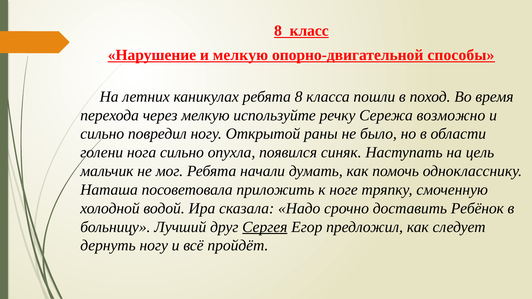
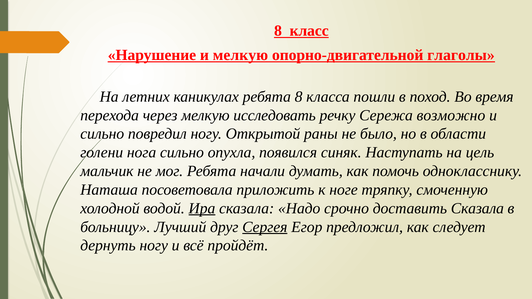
способы: способы -> глаголы
используйте: используйте -> исследовать
Ира underline: none -> present
доставить Ребёнок: Ребёнок -> Сказала
